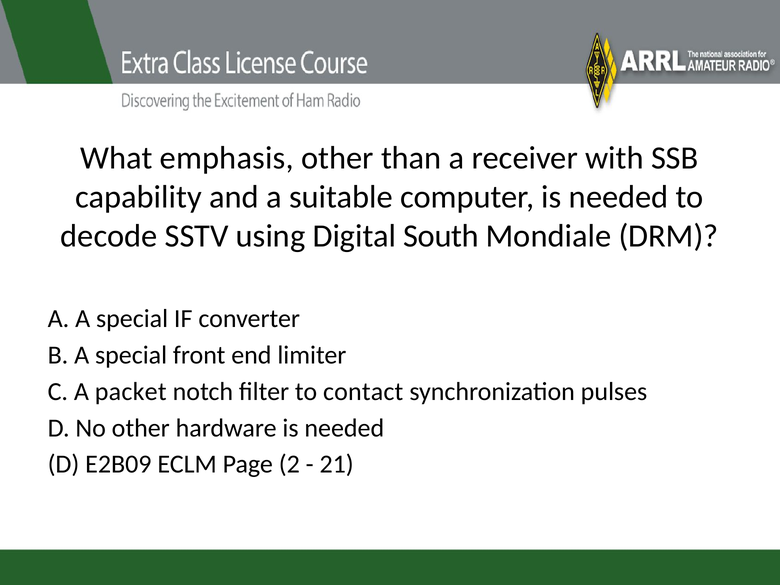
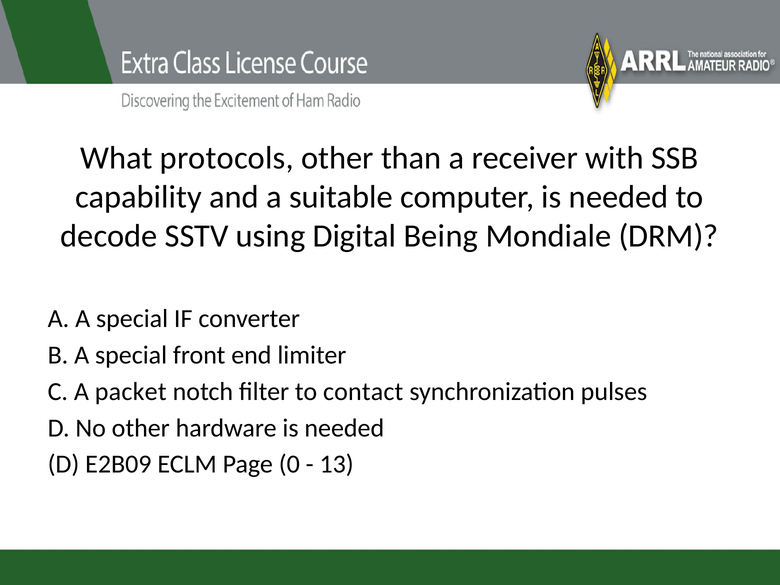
emphasis: emphasis -> protocols
South: South -> Being
2: 2 -> 0
21: 21 -> 13
